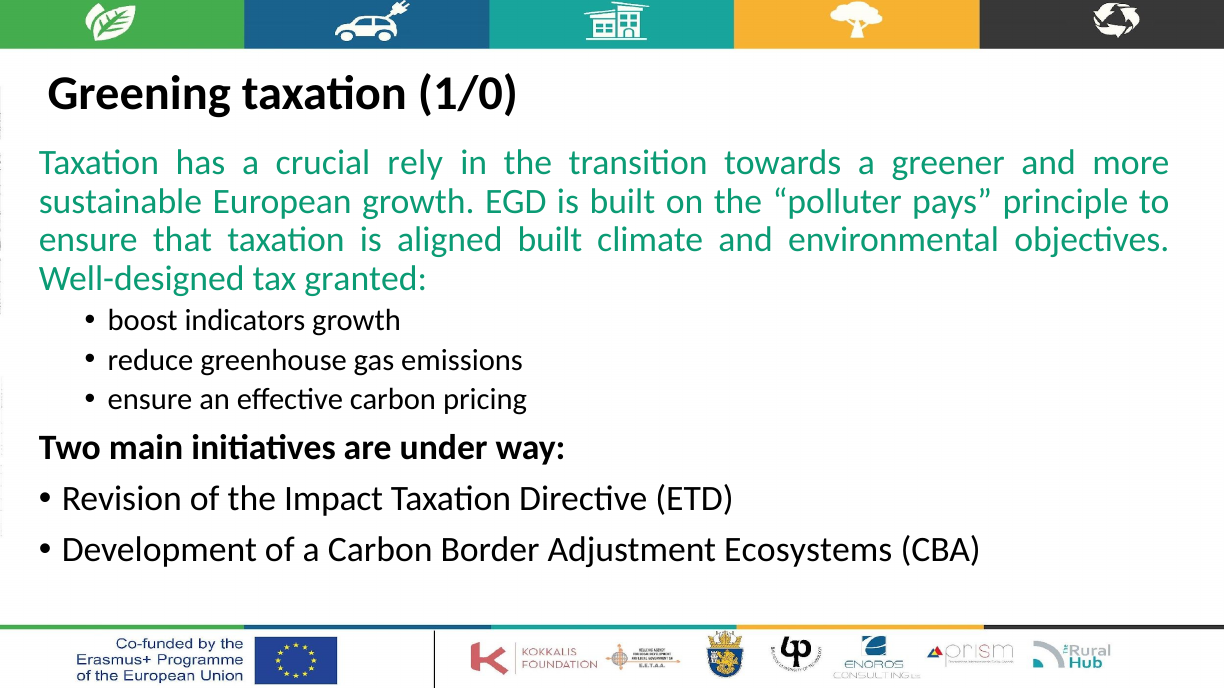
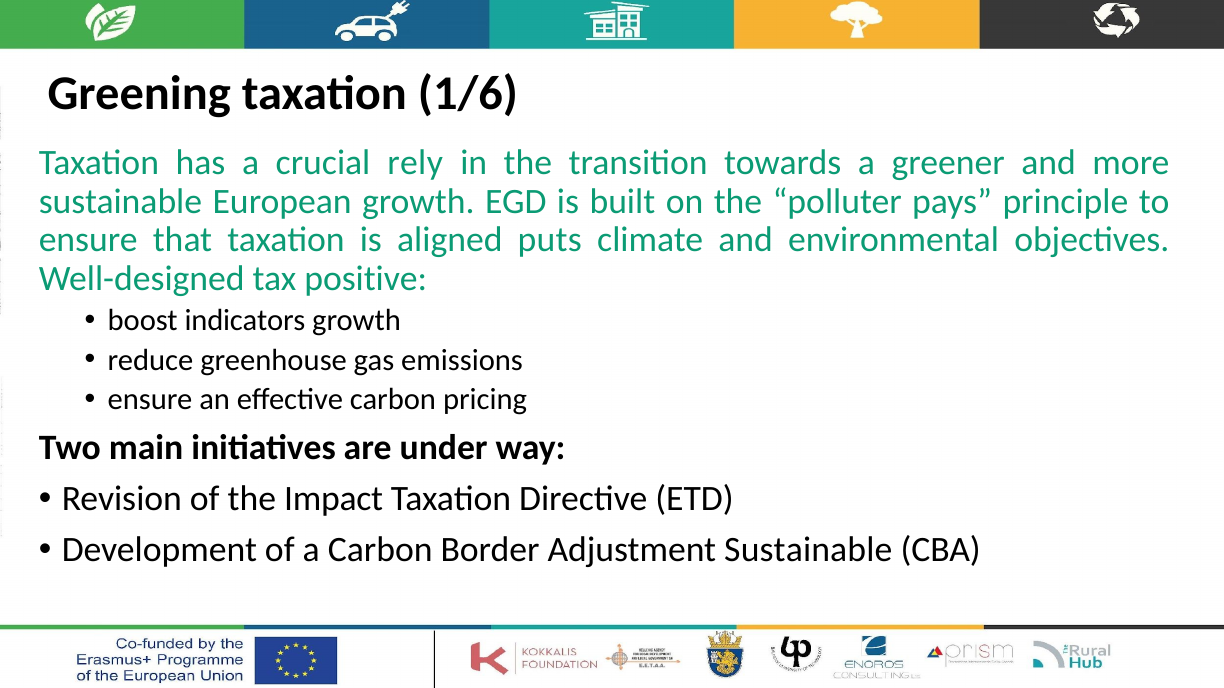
1/0: 1/0 -> 1/6
aligned built: built -> puts
granted: granted -> positive
Adjustment Ecosystems: Ecosystems -> Sustainable
